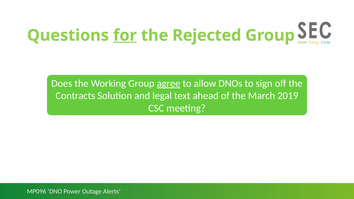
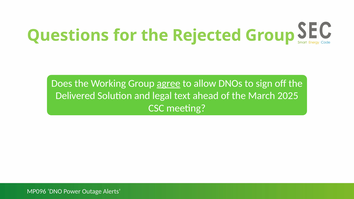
for underline: present -> none
Contracts: Contracts -> Delivered
2019: 2019 -> 2025
